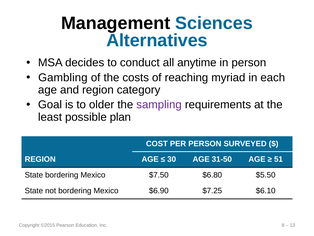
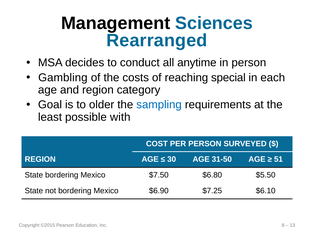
Alternatives: Alternatives -> Rearranged
myriad: myriad -> special
sampling colour: purple -> blue
plan: plan -> with
